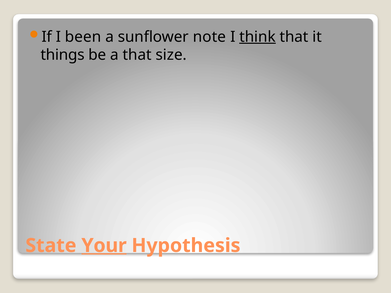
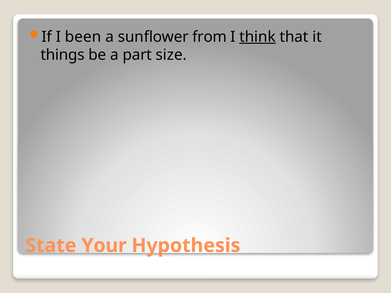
note: note -> from
a that: that -> part
Your underline: present -> none
